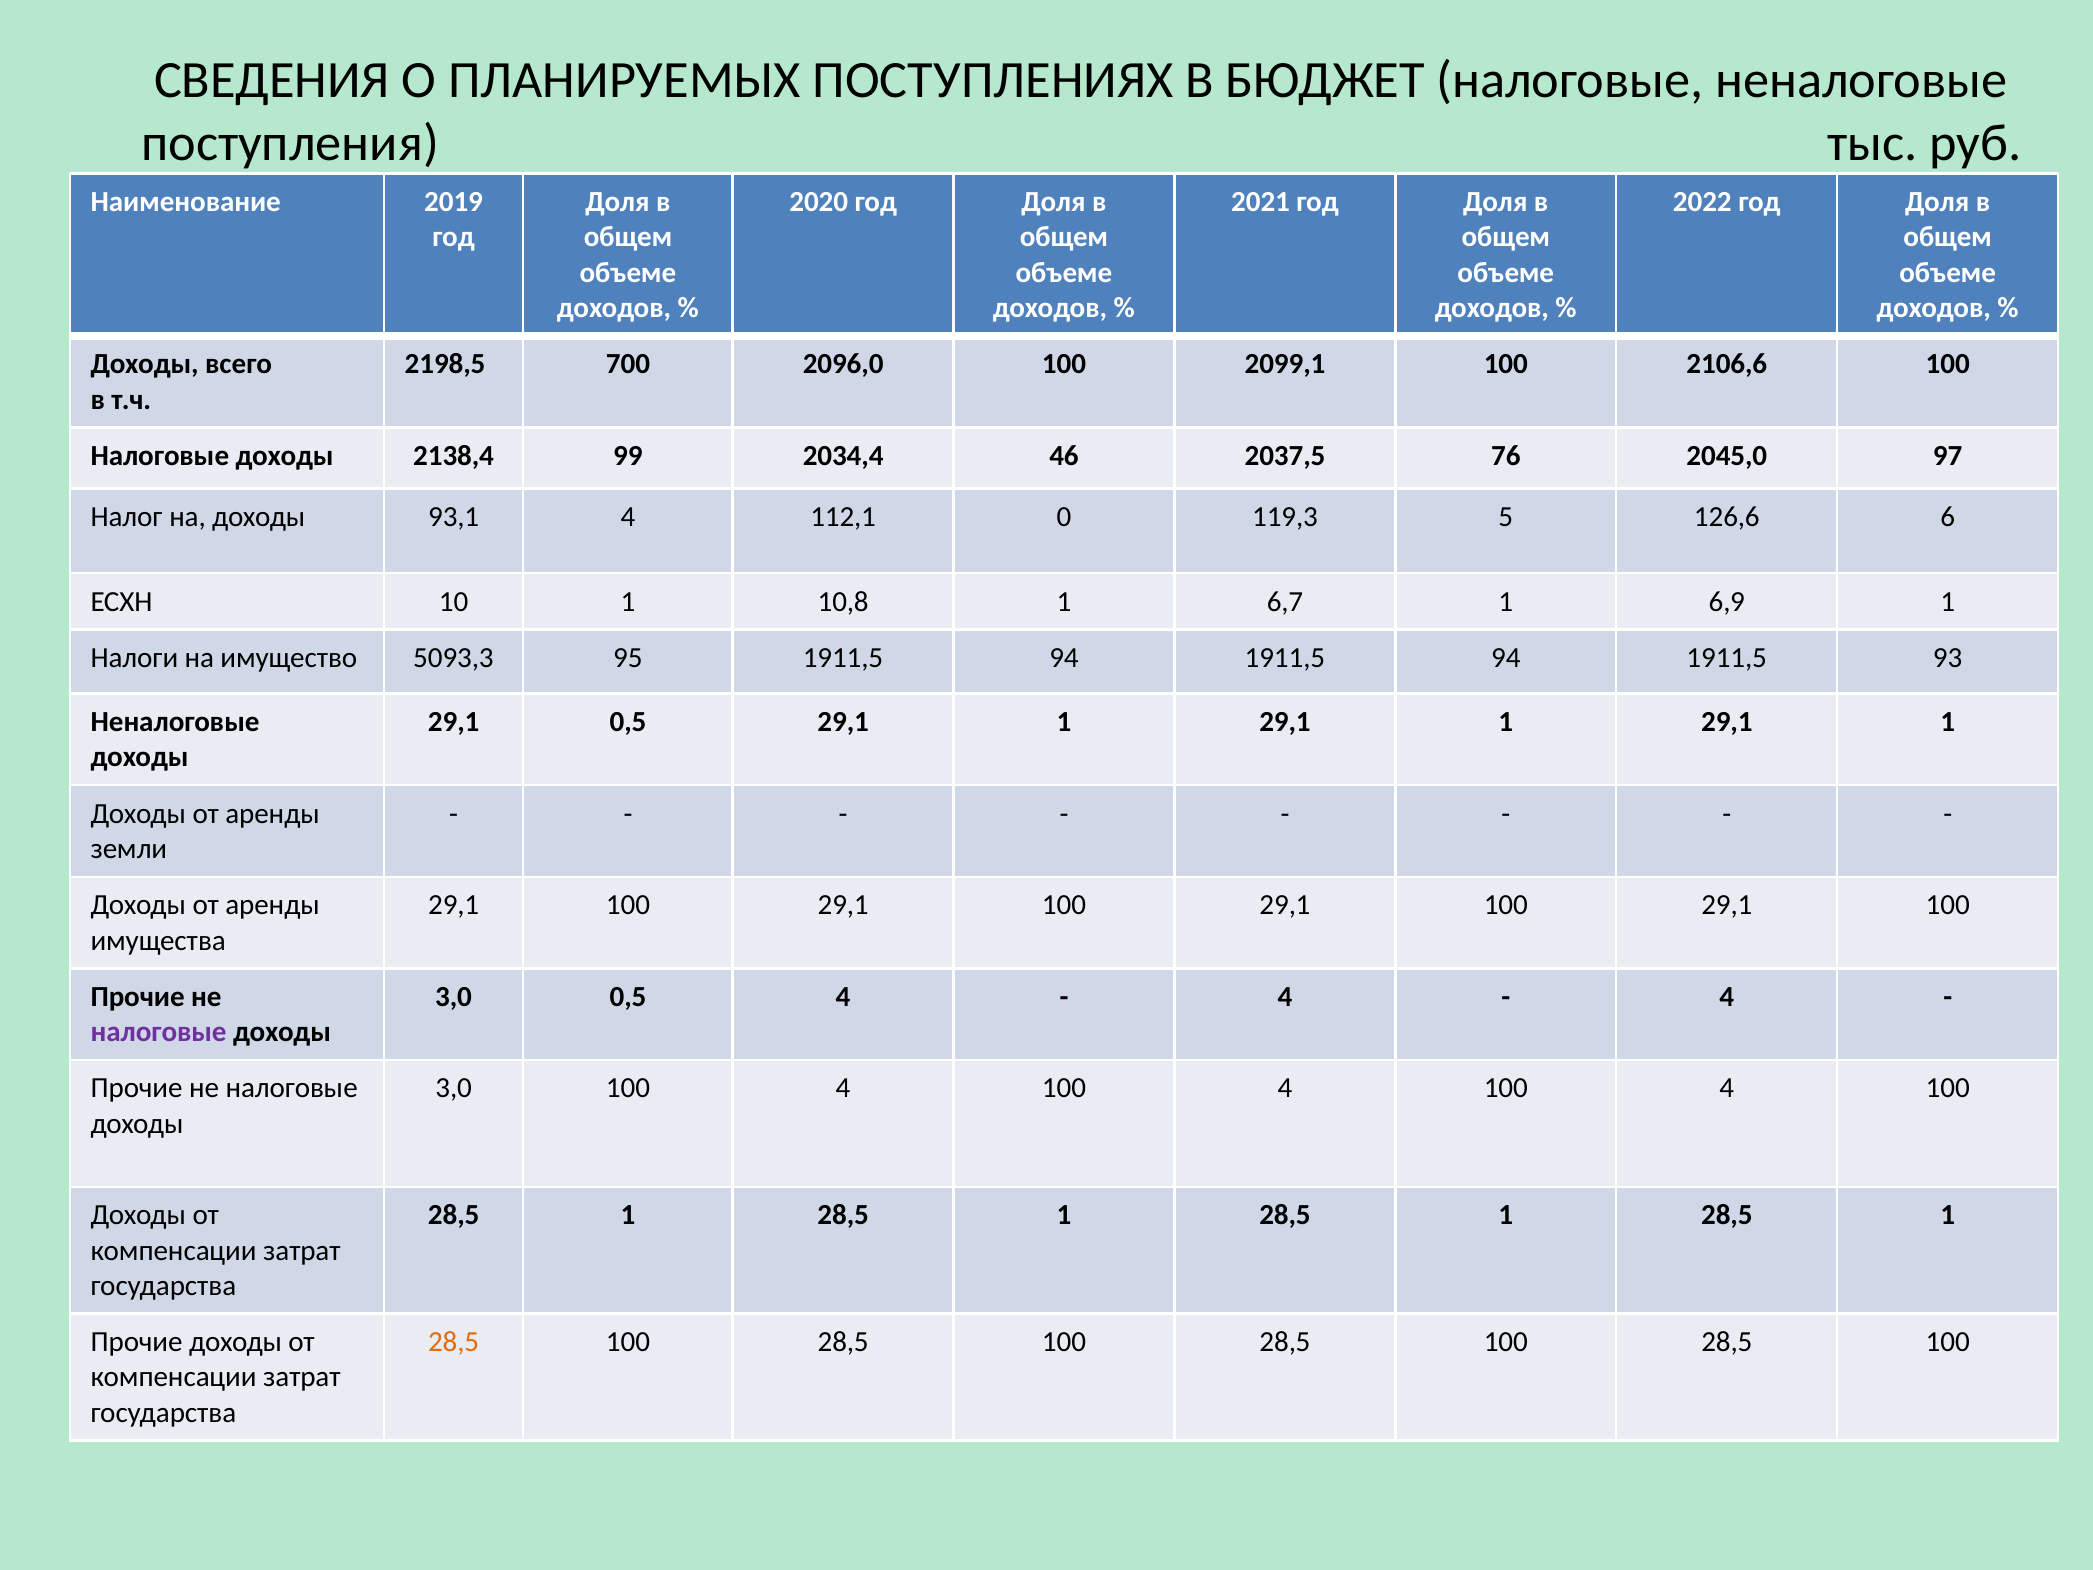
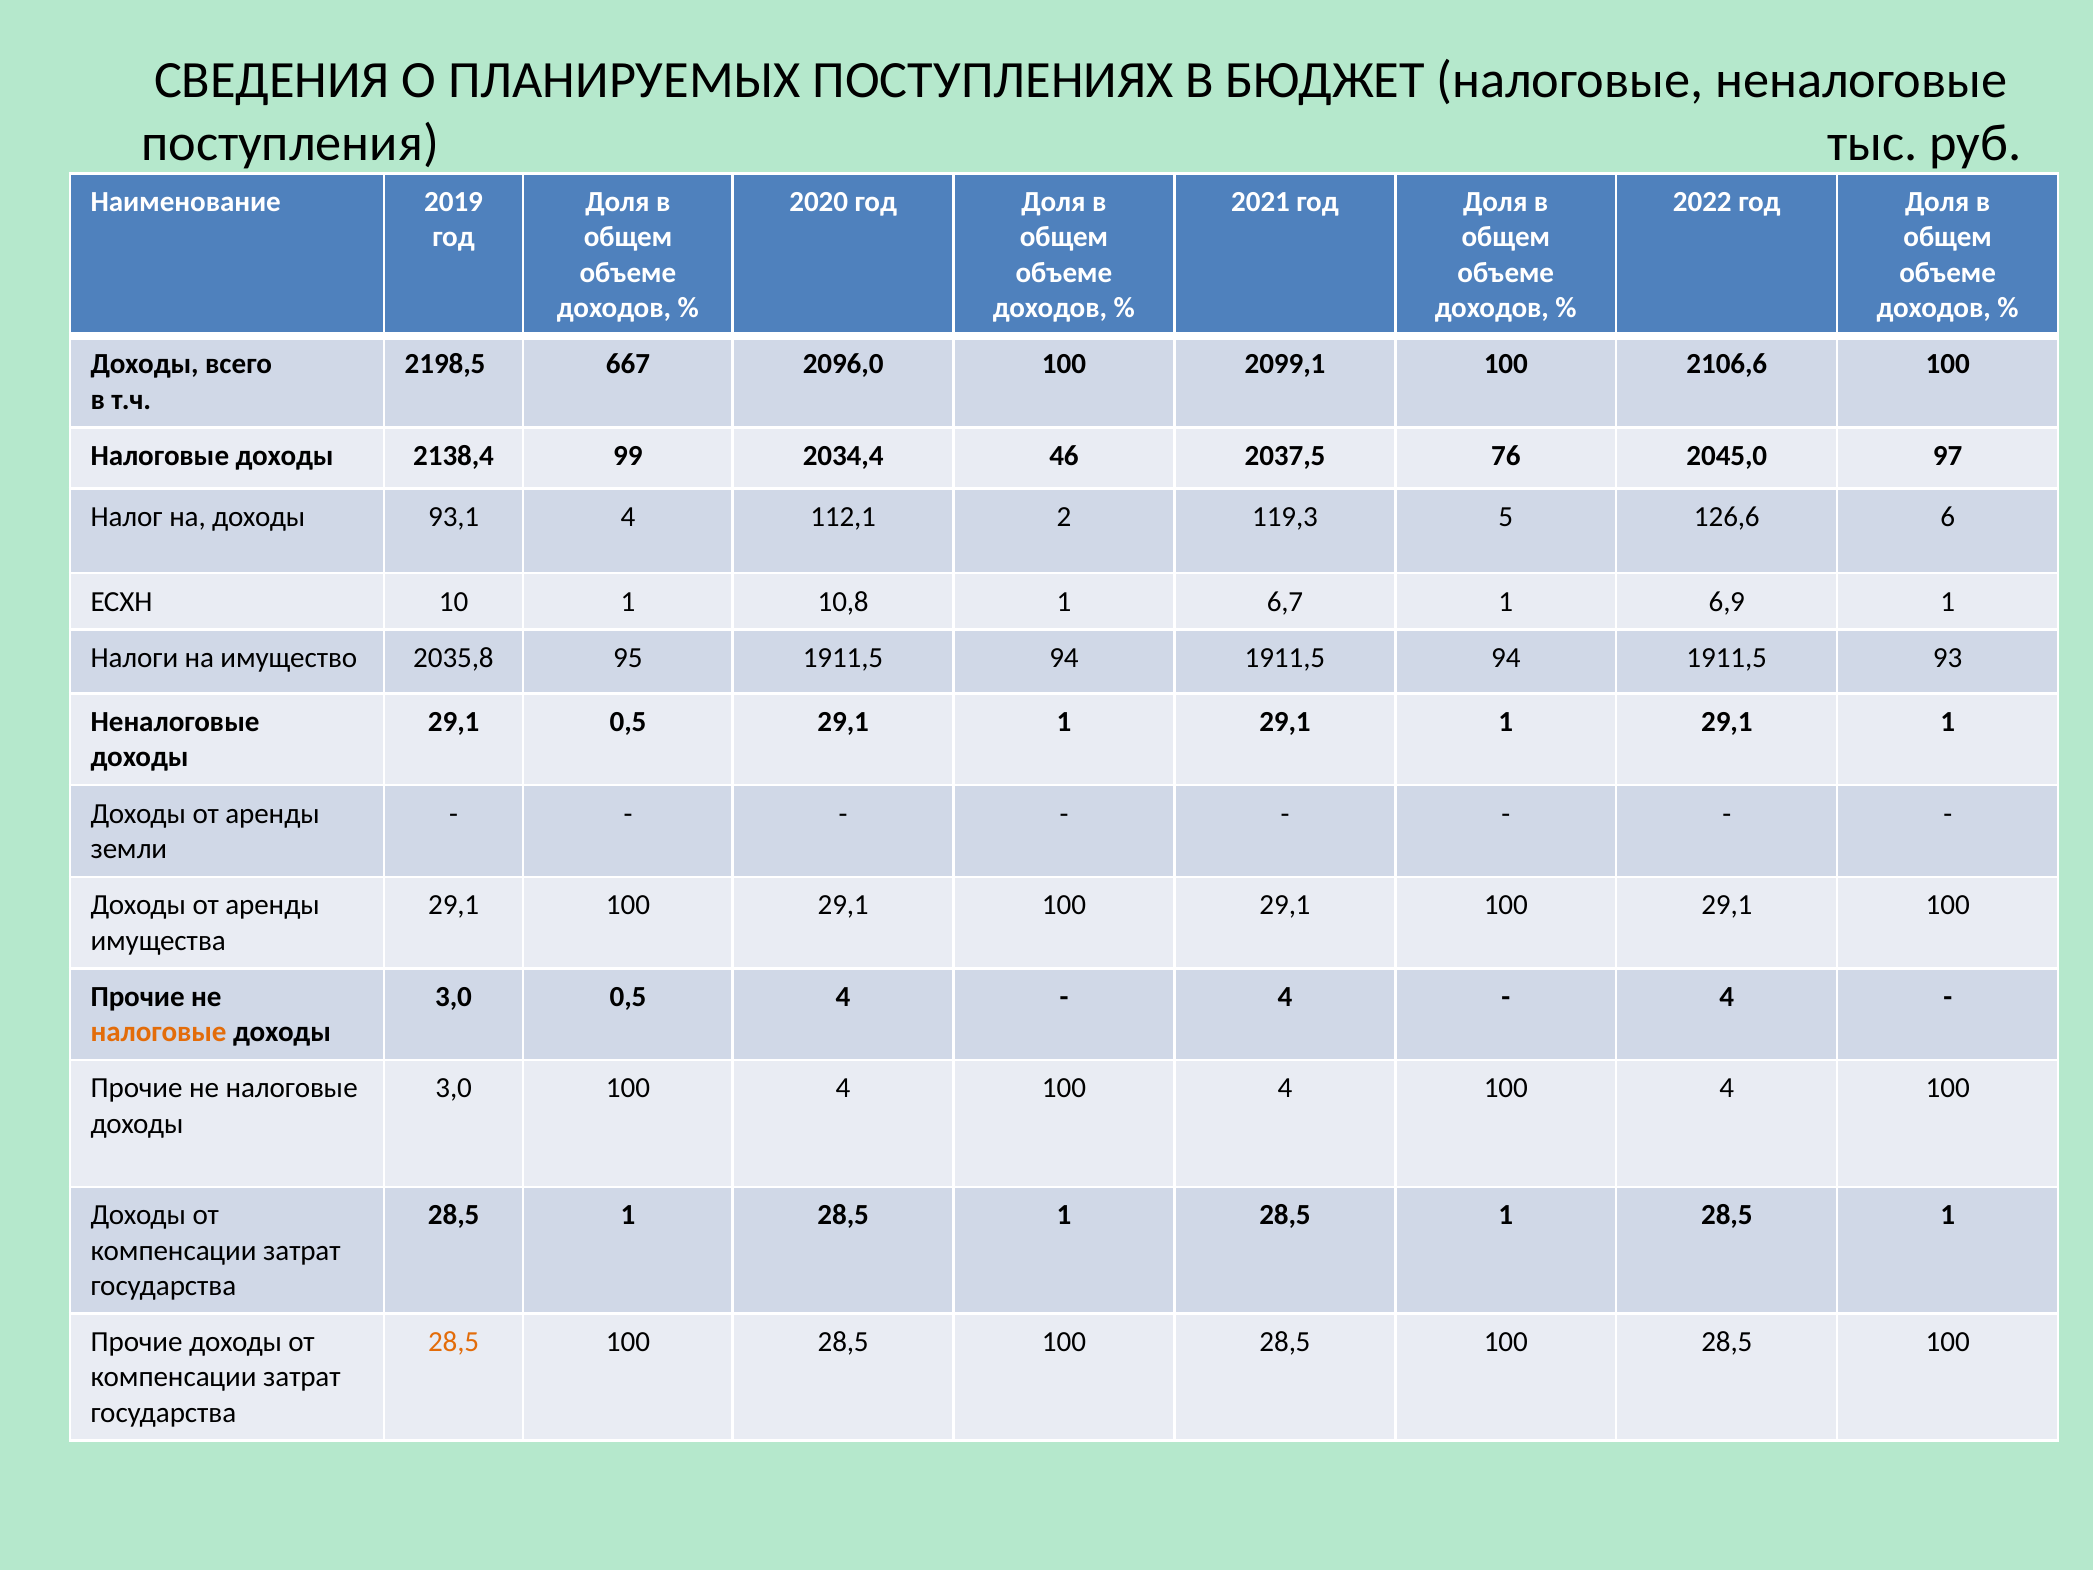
700: 700 -> 667
0: 0 -> 2
5093,3: 5093,3 -> 2035,8
налоговые at (159, 1032) colour: purple -> orange
